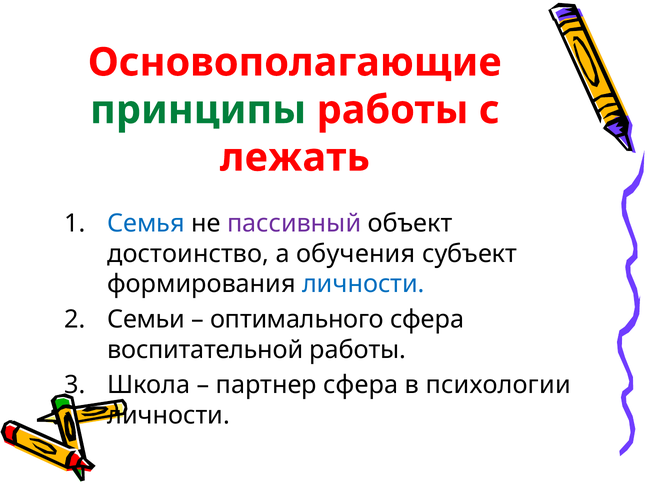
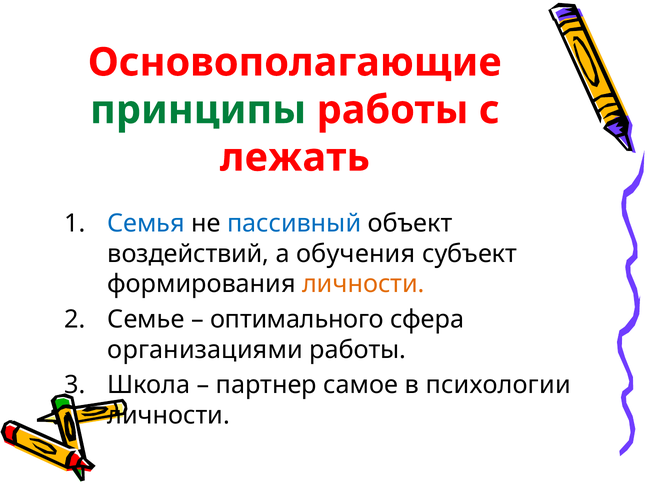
пассивный colour: purple -> blue
достоинство: достоинство -> воздействий
личности at (363, 284) colour: blue -> orange
Семьи: Семьи -> Семье
воспитательной: воспитательной -> организациями
партнер сфера: сфера -> самое
